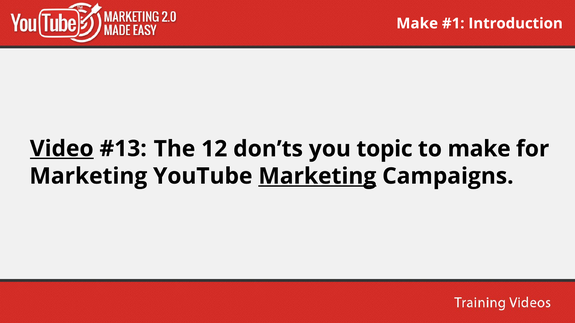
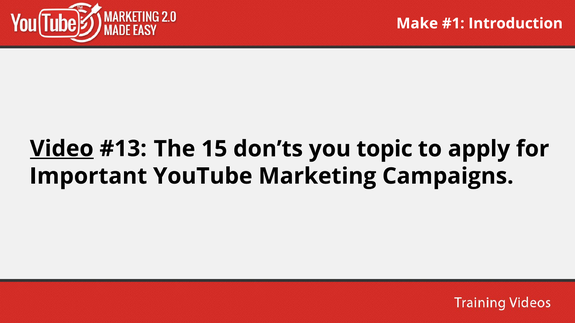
12: 12 -> 15
to make: make -> apply
Marketing at (88, 176): Marketing -> Important
Marketing at (317, 176) underline: present -> none
